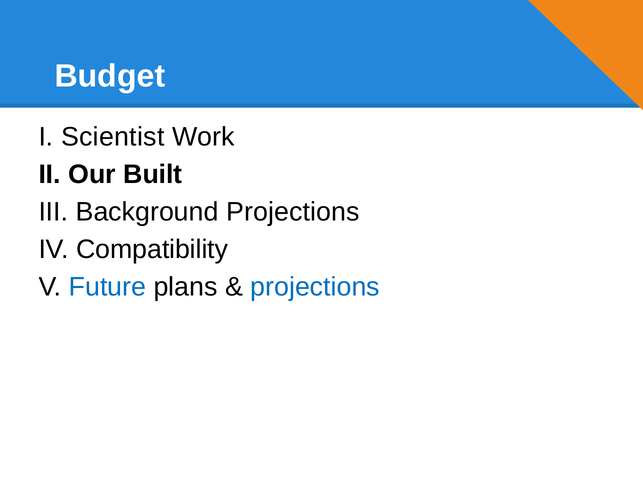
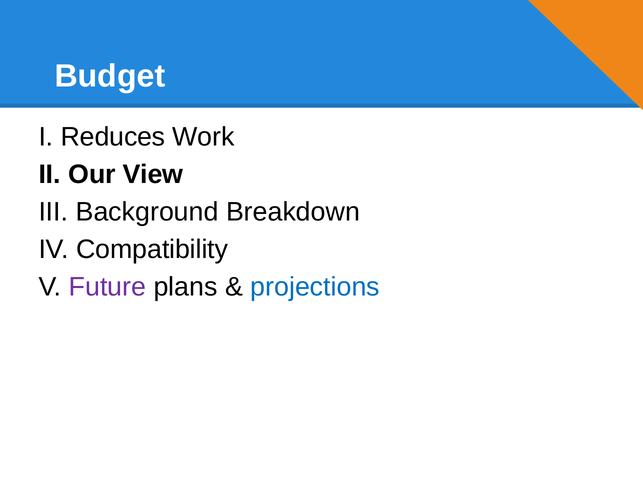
Scientist: Scientist -> Reduces
Built: Built -> View
Background Projections: Projections -> Breakdown
Future colour: blue -> purple
